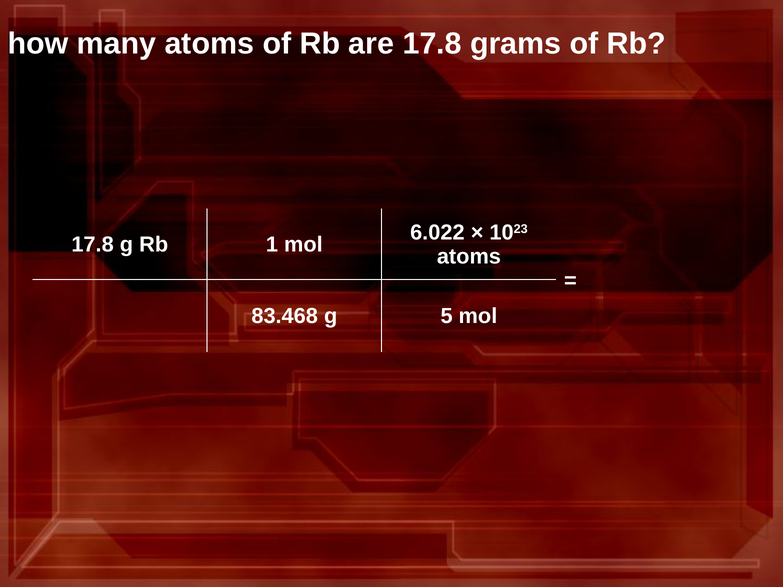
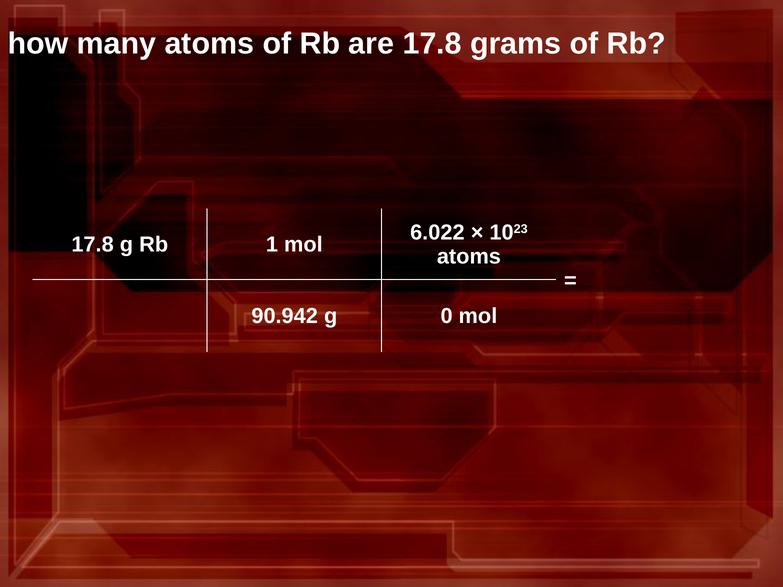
83.468: 83.468 -> 90.942
5: 5 -> 0
